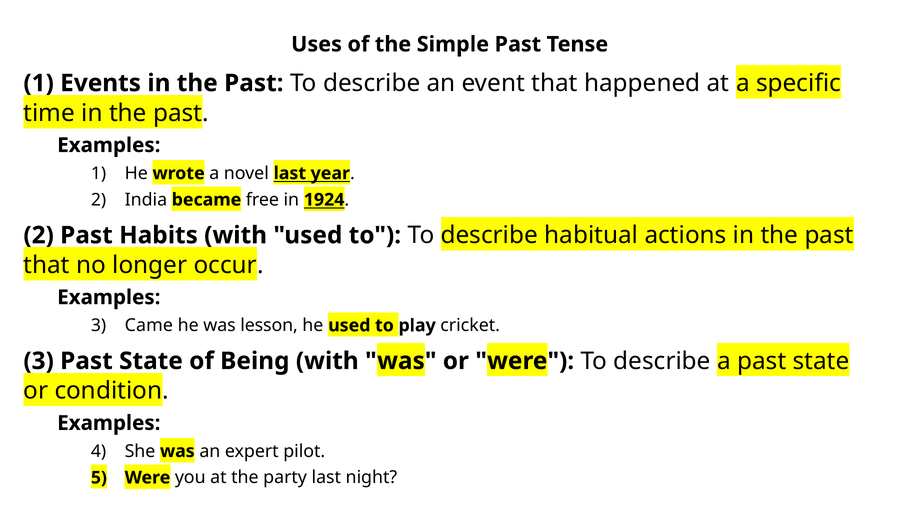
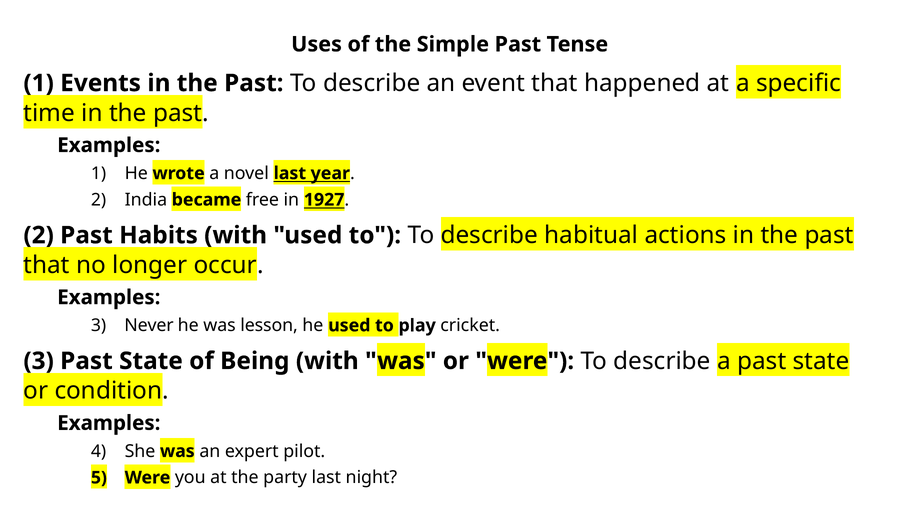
1924: 1924 -> 1927
Came: Came -> Never
